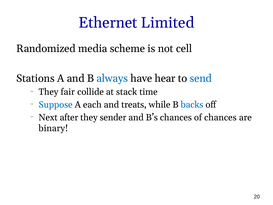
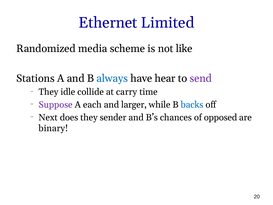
cell: cell -> like
send colour: blue -> purple
fair: fair -> idle
stack: stack -> carry
Suppose colour: blue -> purple
treats: treats -> larger
after: after -> does
of chances: chances -> opposed
